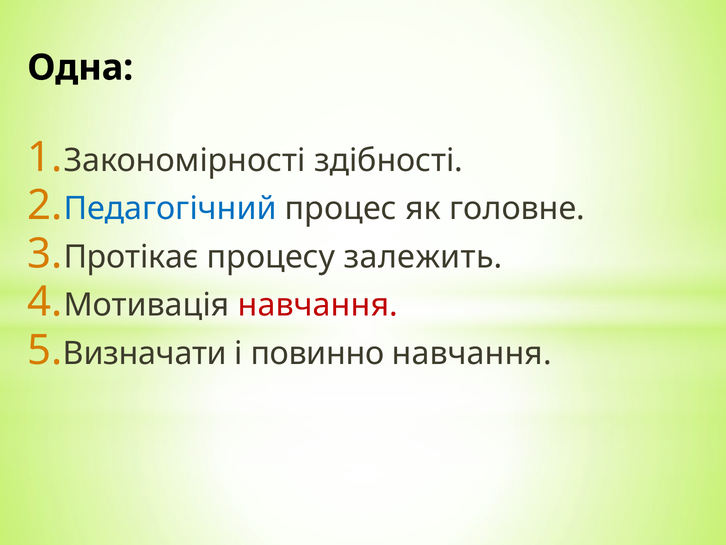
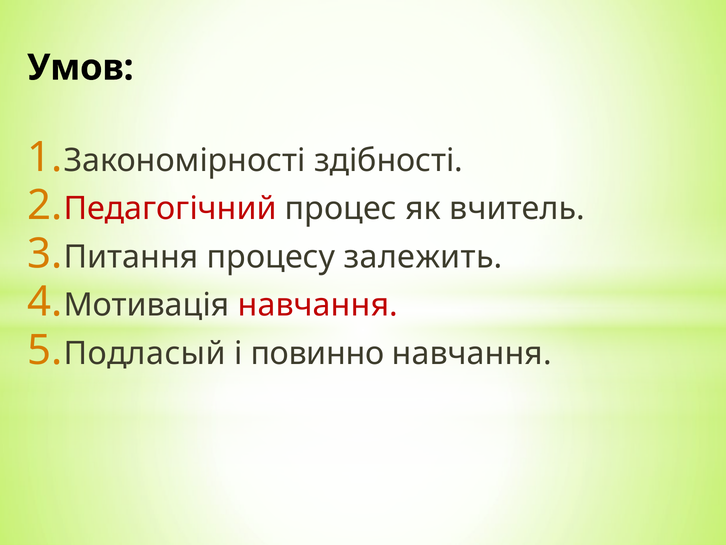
Одна: Одна -> Умов
Педагогічний colour: blue -> red
головне: головне -> вчитель
Протікає: Протікає -> Питання
Визначати: Визначати -> Подласый
